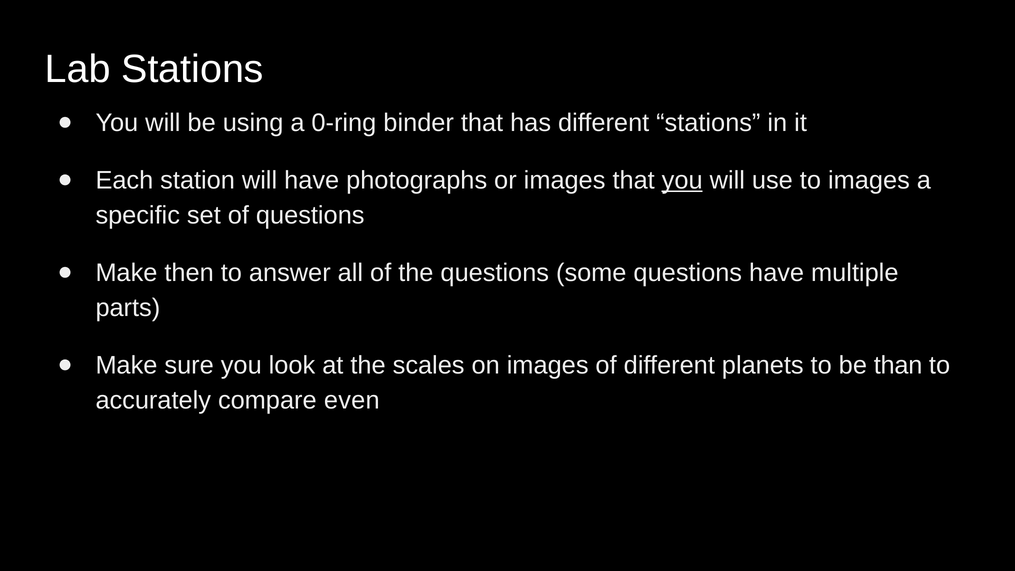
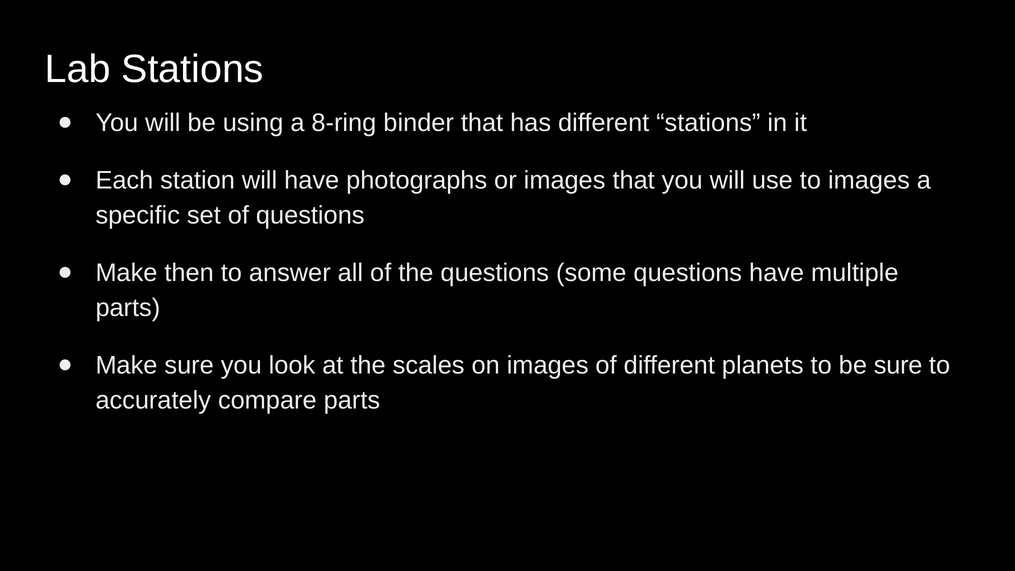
0-ring: 0-ring -> 8-ring
you at (682, 180) underline: present -> none
be than: than -> sure
compare even: even -> parts
